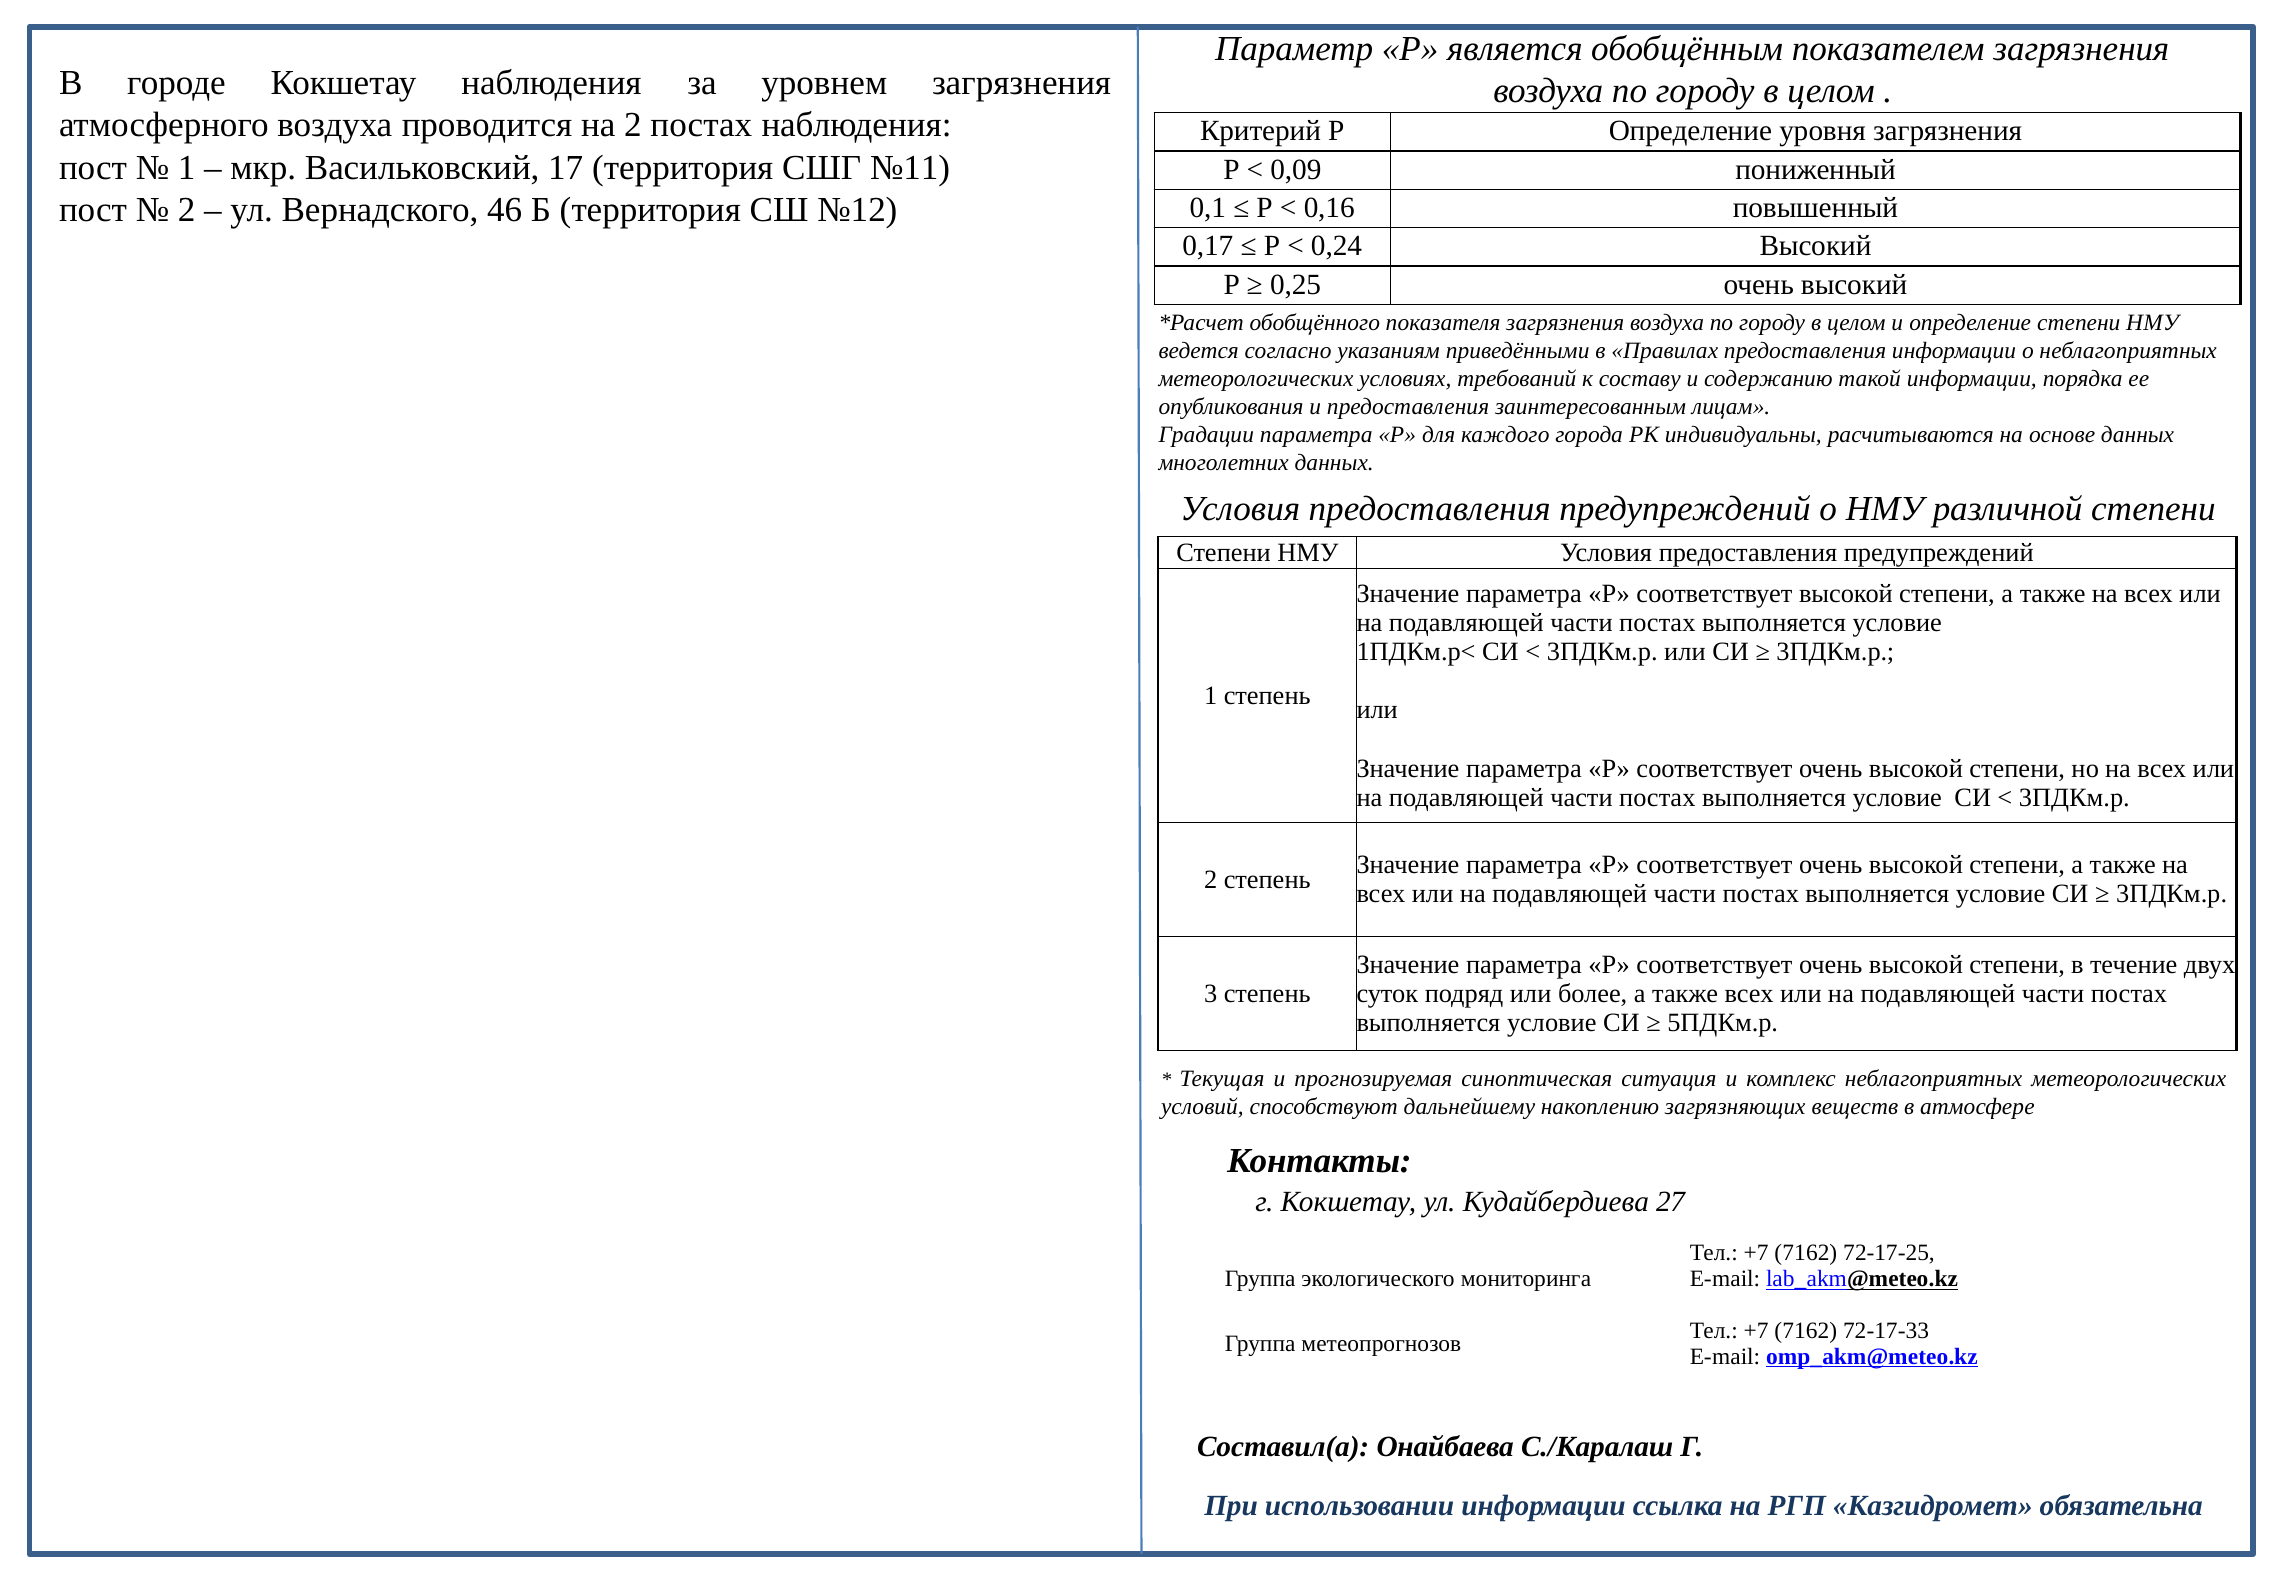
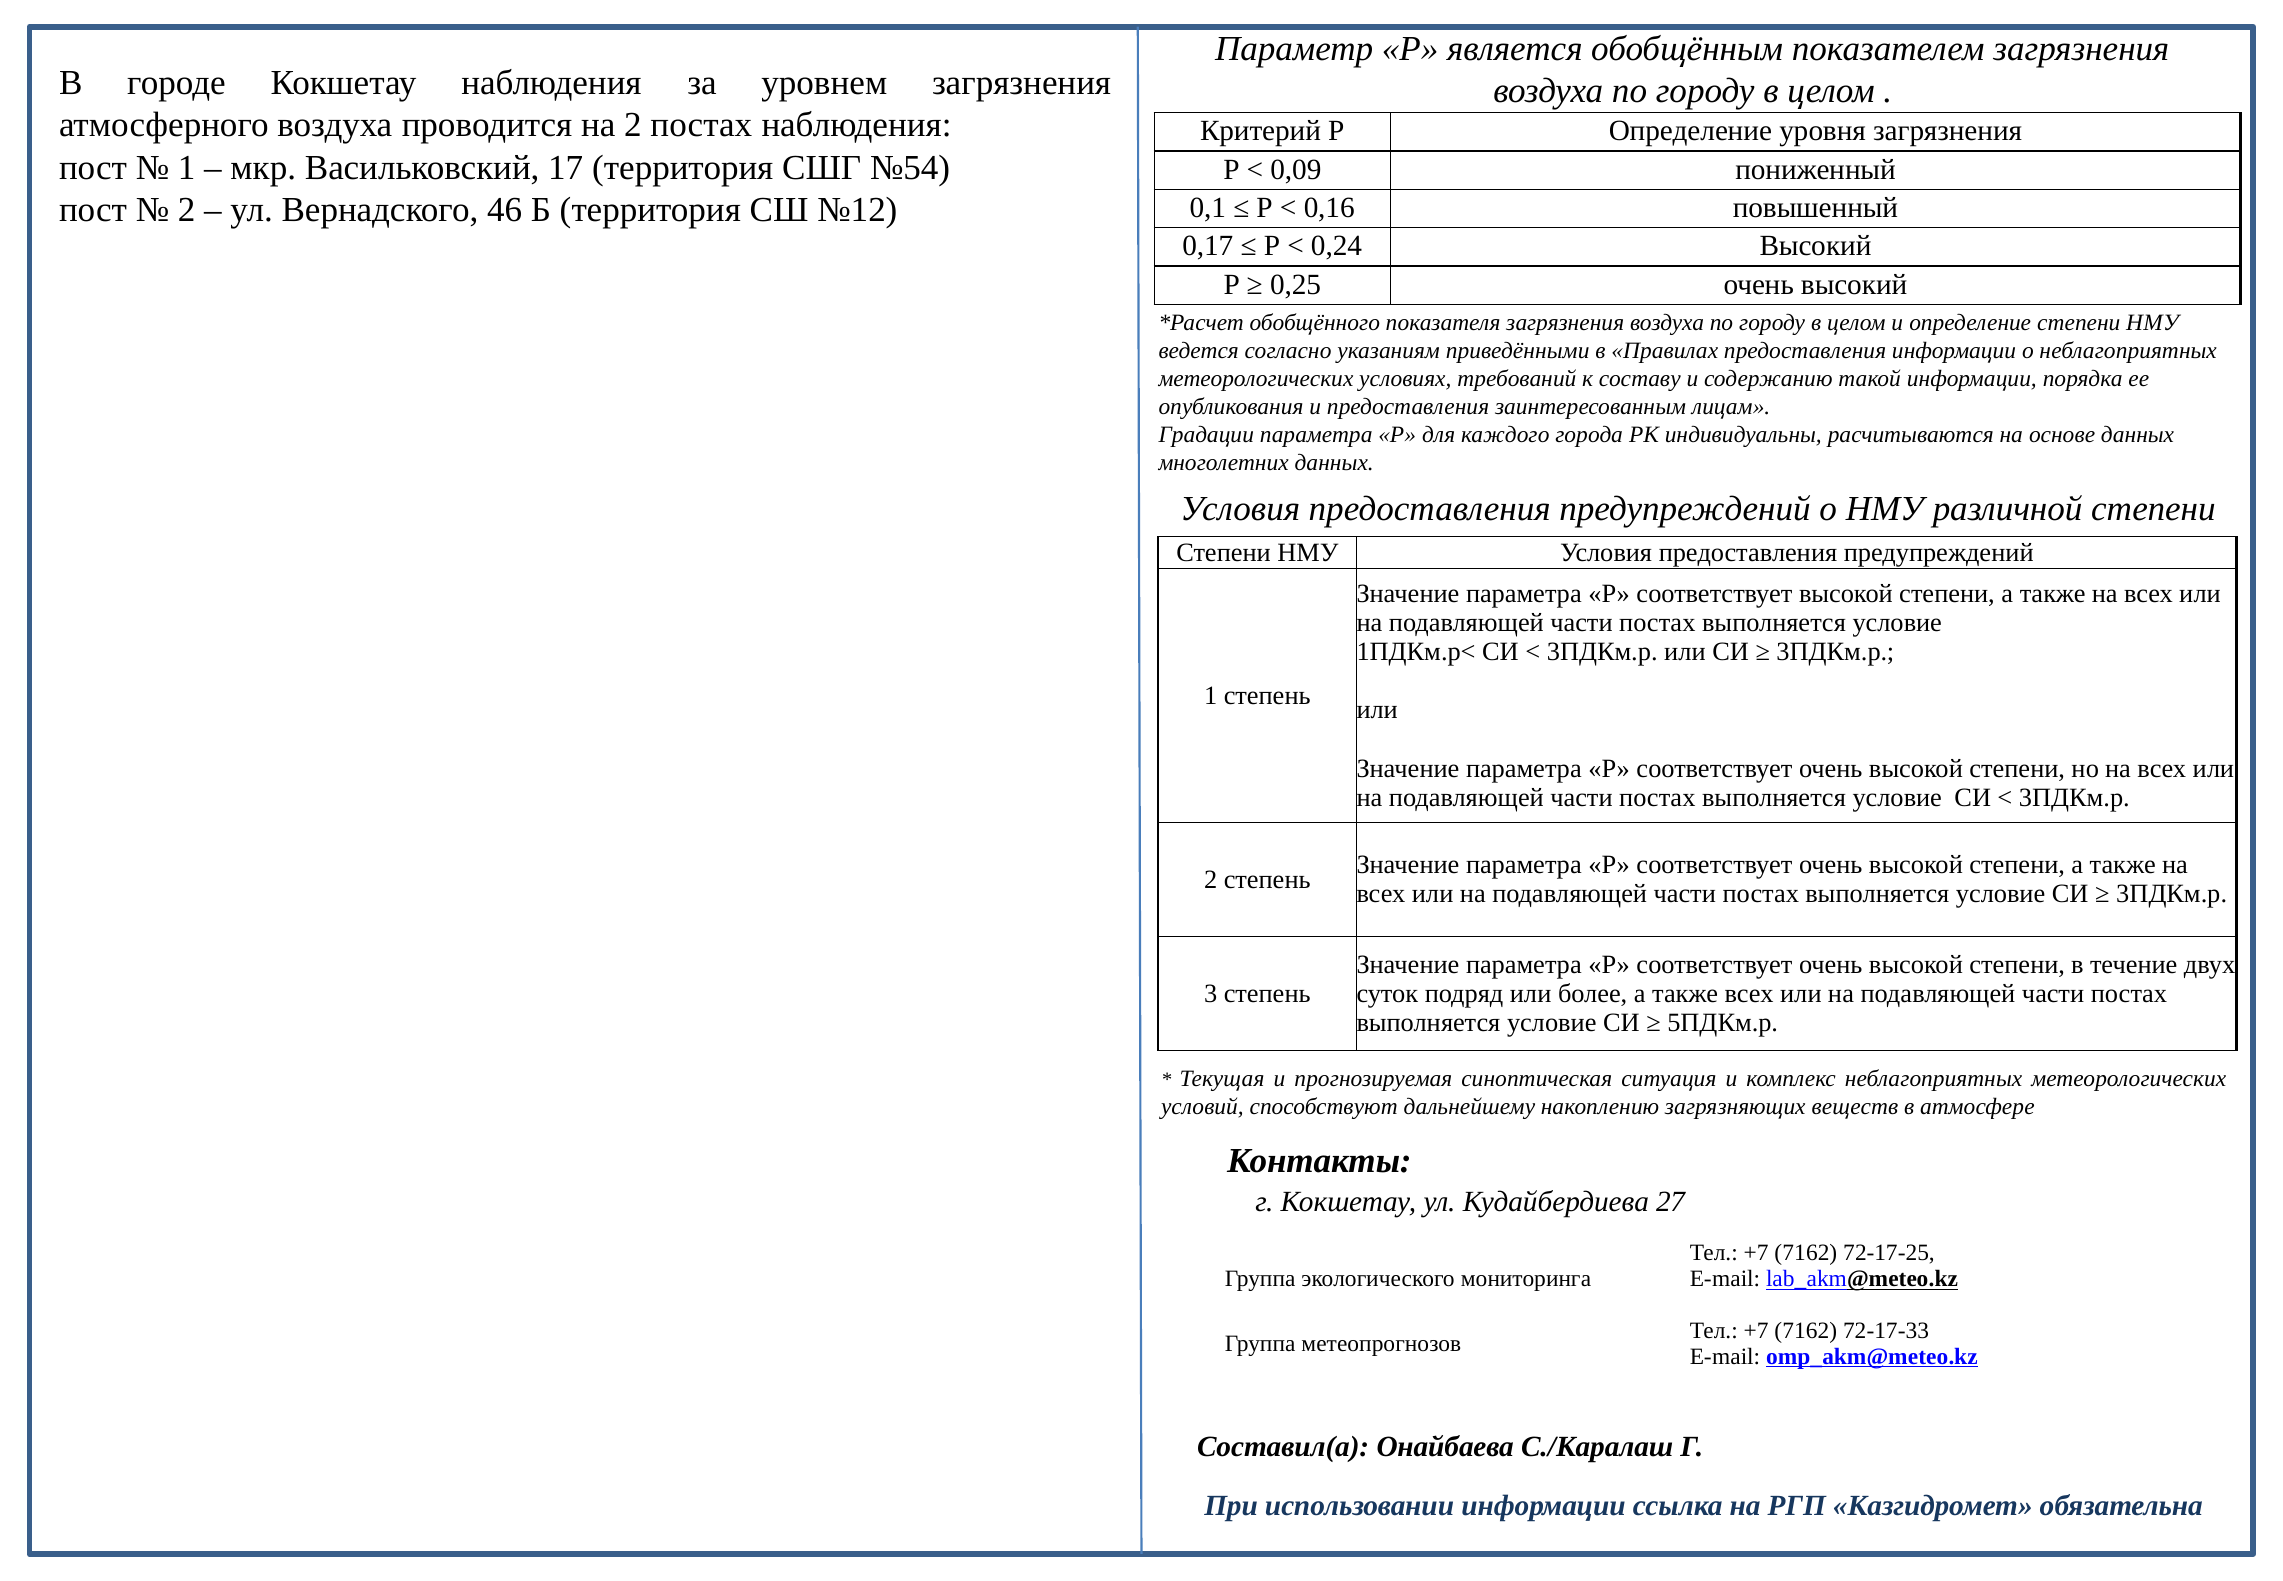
№11: №11 -> №54
